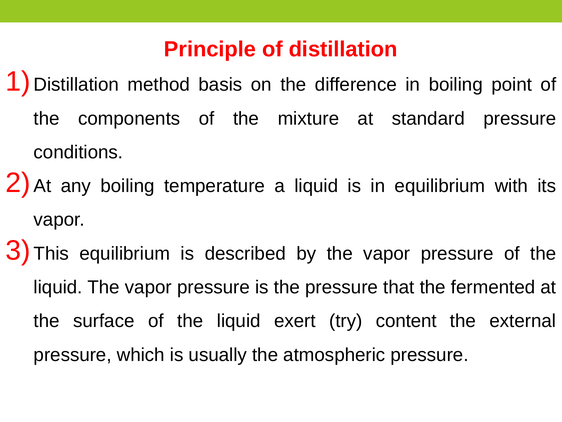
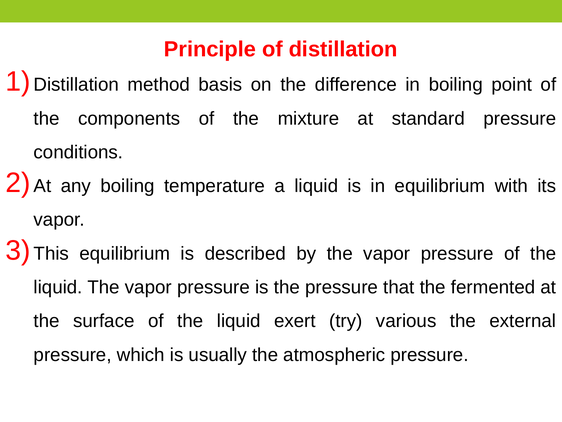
content: content -> various
